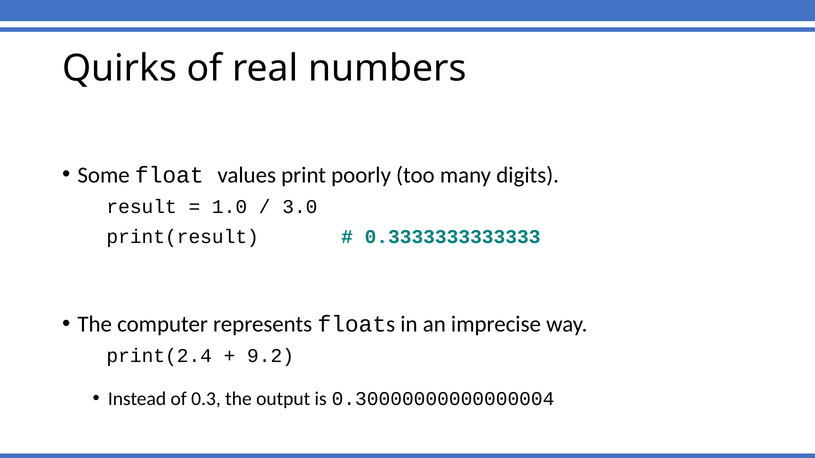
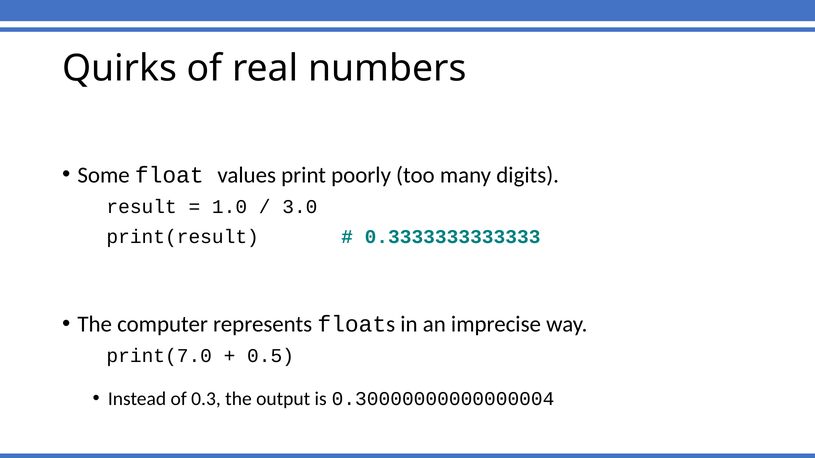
print(2.4: print(2.4 -> print(7.0
9.2: 9.2 -> 0.5
